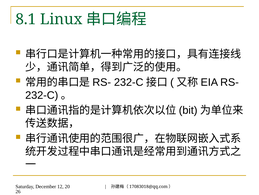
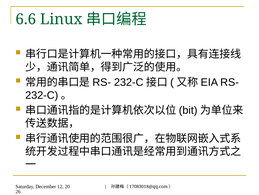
8.1: 8.1 -> 6.6
